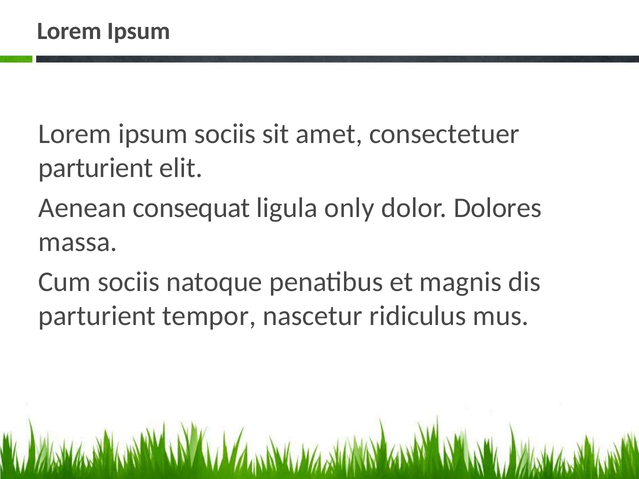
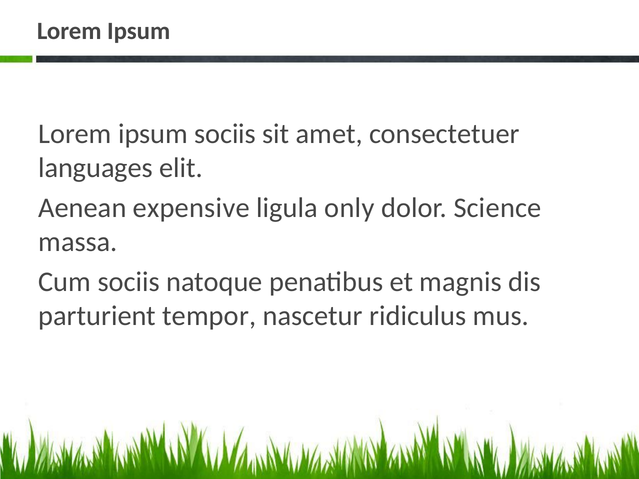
parturient at (96, 168): parturient -> languages
consequat: consequat -> expensive
Dolores: Dolores -> Science
